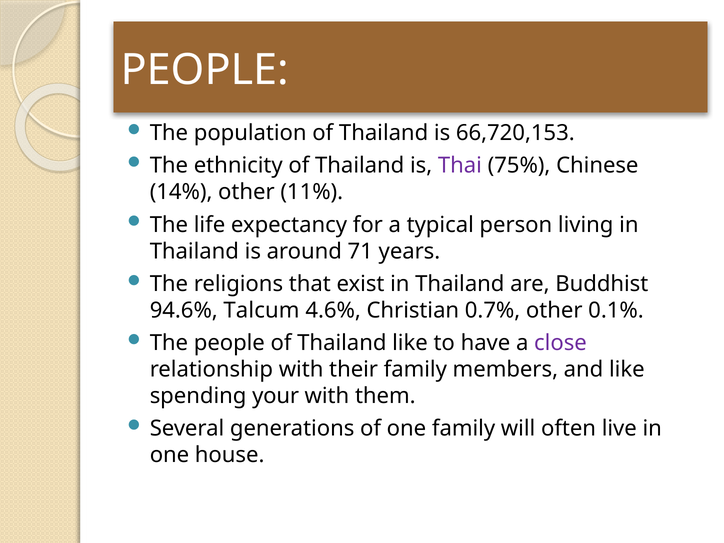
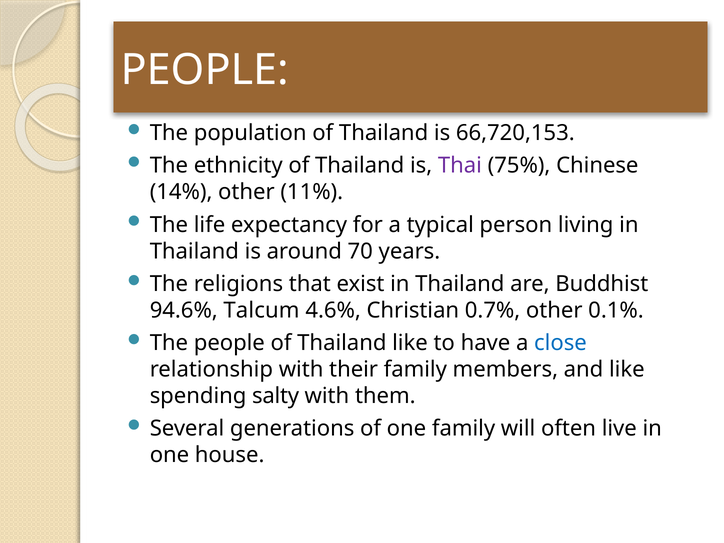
71: 71 -> 70
close colour: purple -> blue
your: your -> salty
